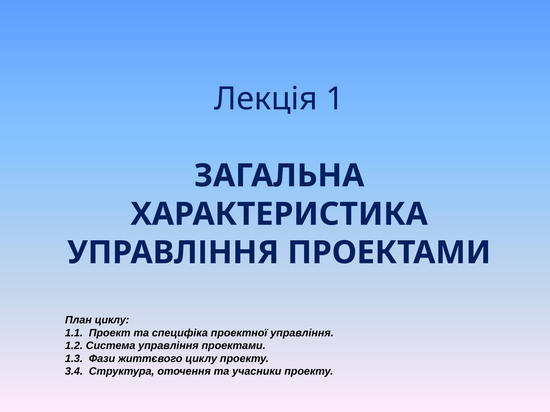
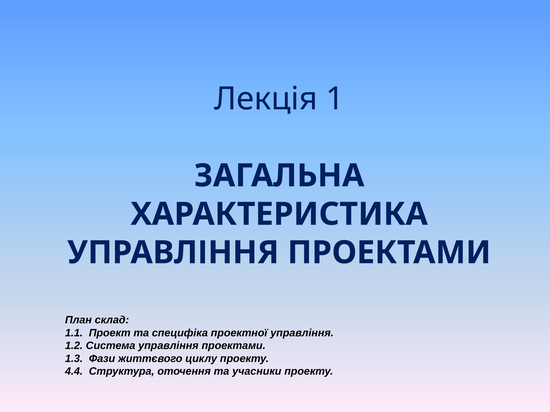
План циклу: циклу -> склад
3.4: 3.4 -> 4.4
